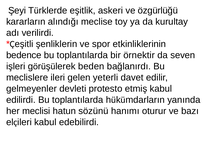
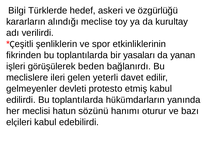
Şeyi: Şeyi -> Bilgi
eşitlik: eşitlik -> hedef
bedence: bedence -> fikrinden
örnektir: örnektir -> yasaları
seven: seven -> yanan
